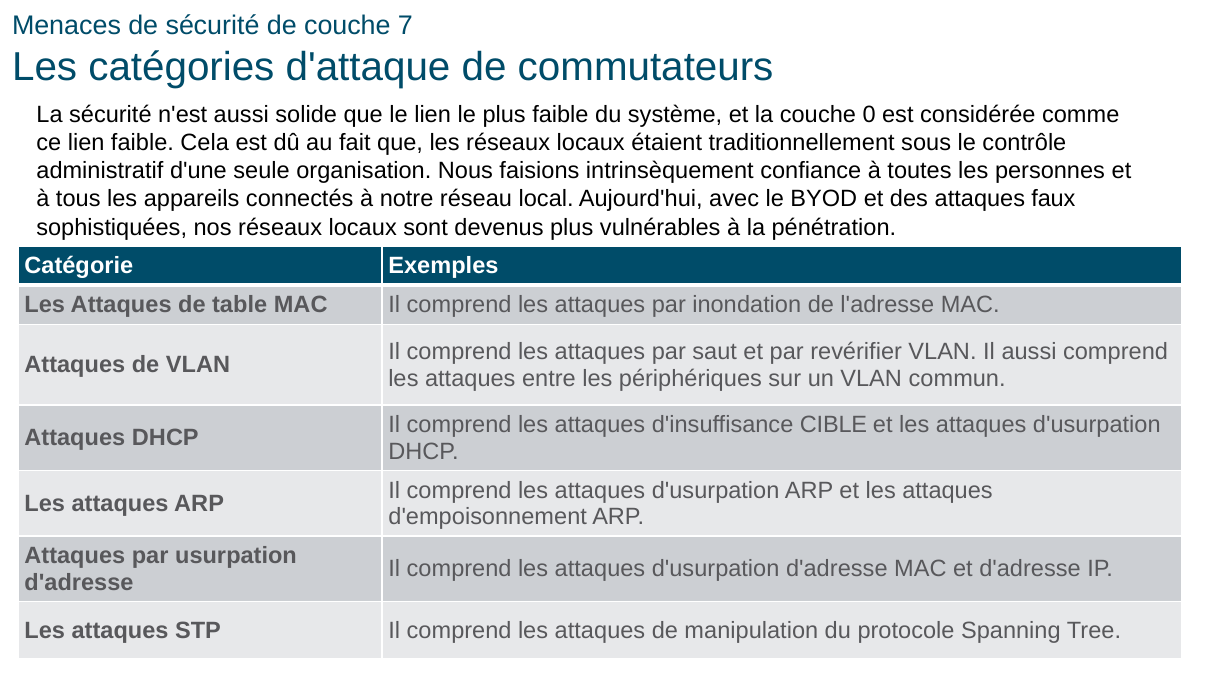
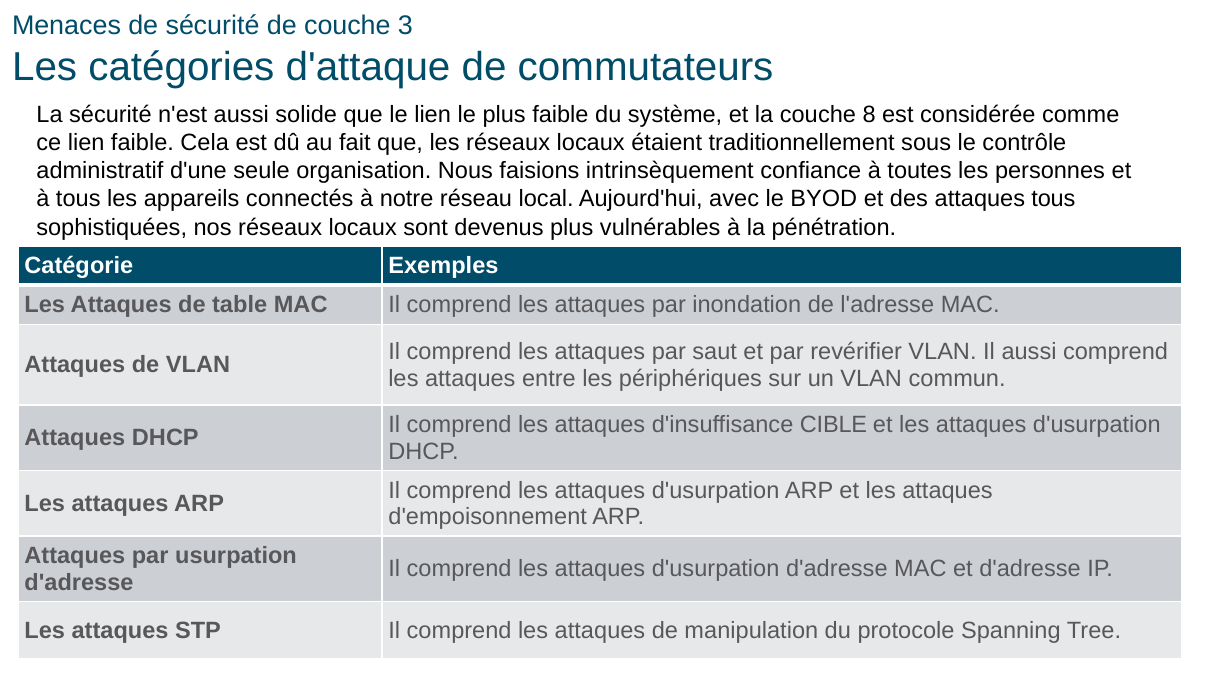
7: 7 -> 3
0: 0 -> 8
attaques faux: faux -> tous
